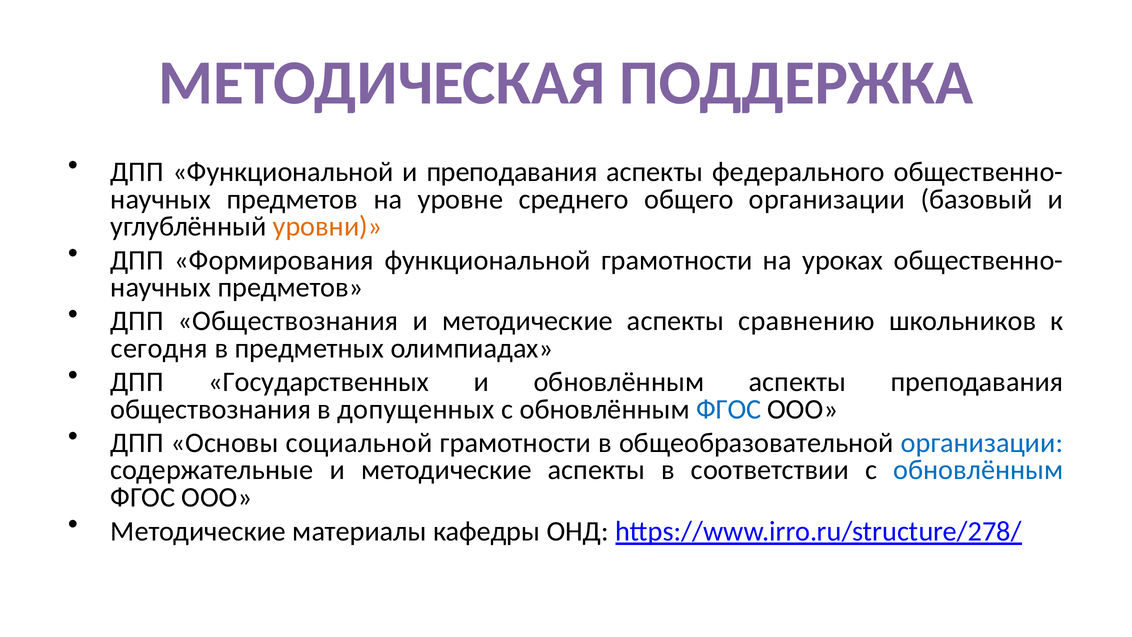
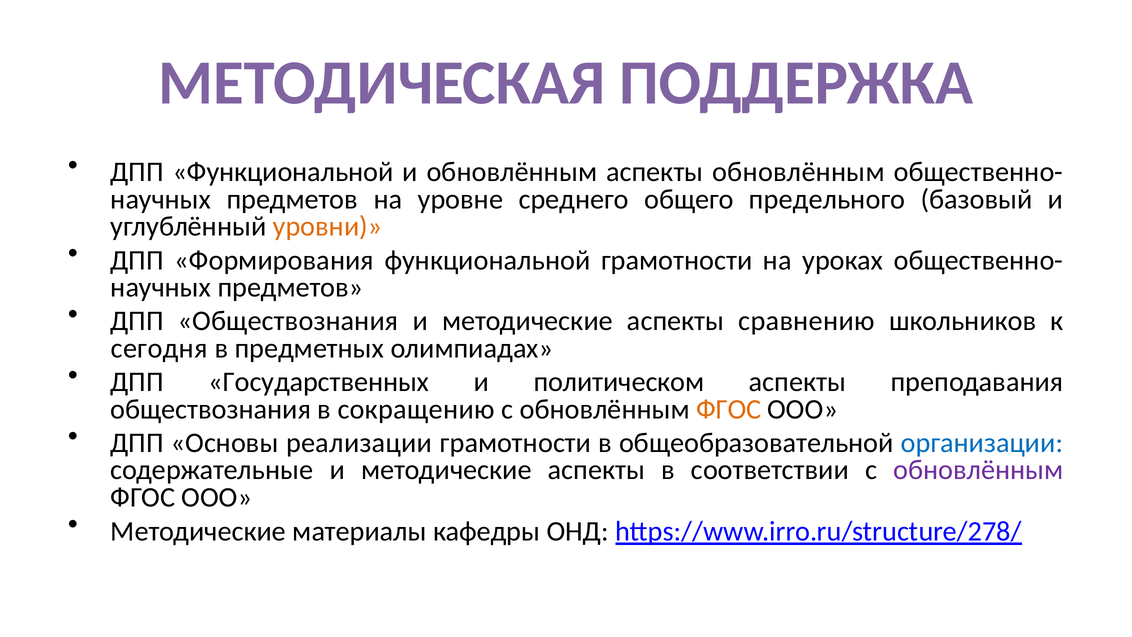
и преподавания: преподавания -> обновлённым
аспекты федерального: федерального -> обновлённым
общего организации: организации -> предельного
и обновлённым: обновлённым -> политическом
допущенных: допущенных -> сокращению
ФГОС at (729, 409) colour: blue -> orange
социальной: социальной -> реализации
обновлённым at (978, 470) colour: blue -> purple
